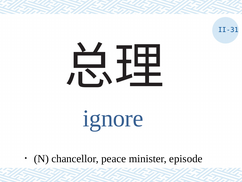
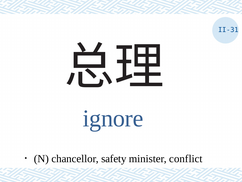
peace: peace -> safety
episode: episode -> conflict
